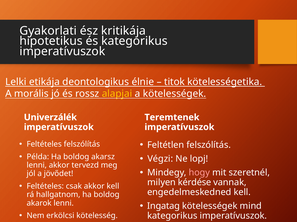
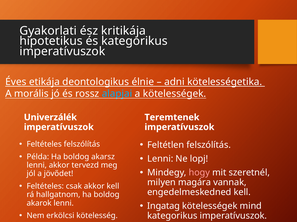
Lelki: Lelki -> Éves
titok: titok -> adni
alapjai colour: yellow -> light blue
Végzi at (160, 159): Végzi -> Lenni
kérdése: kérdése -> magára
